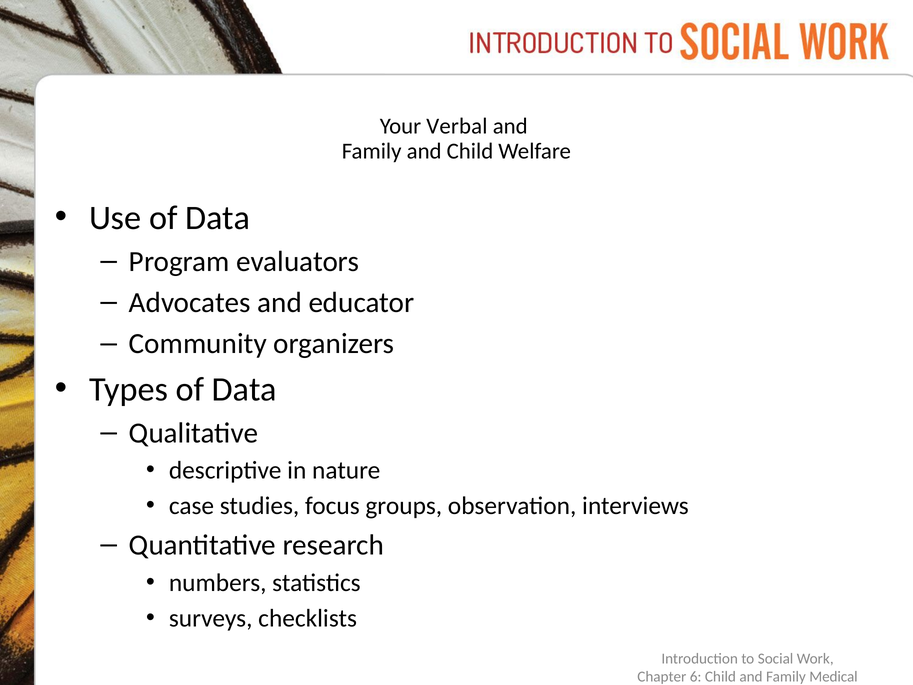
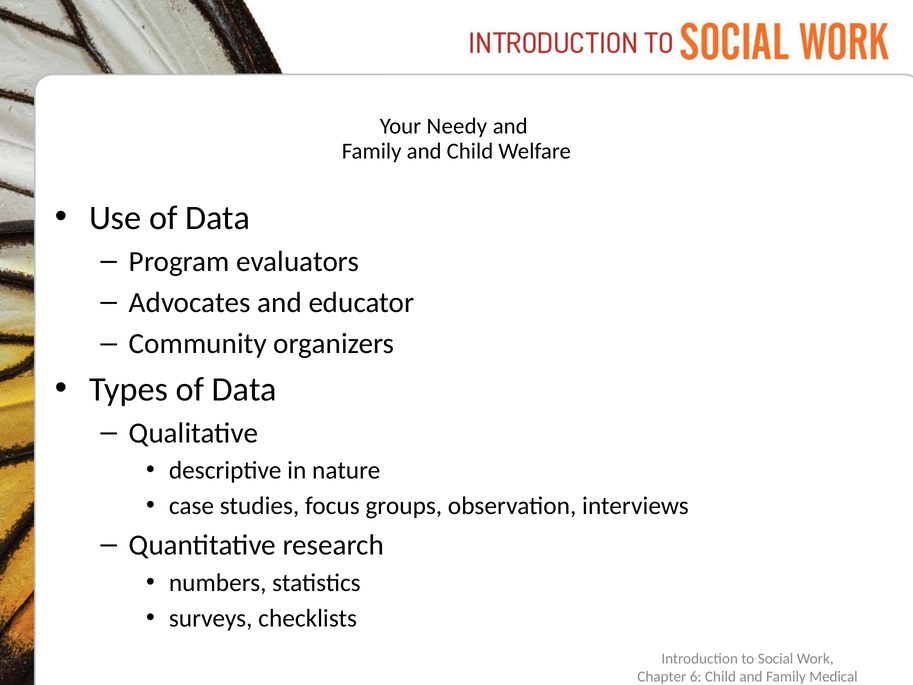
Verbal: Verbal -> Needy
